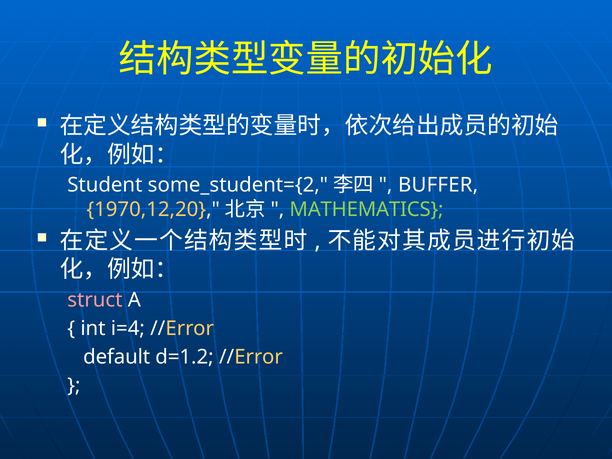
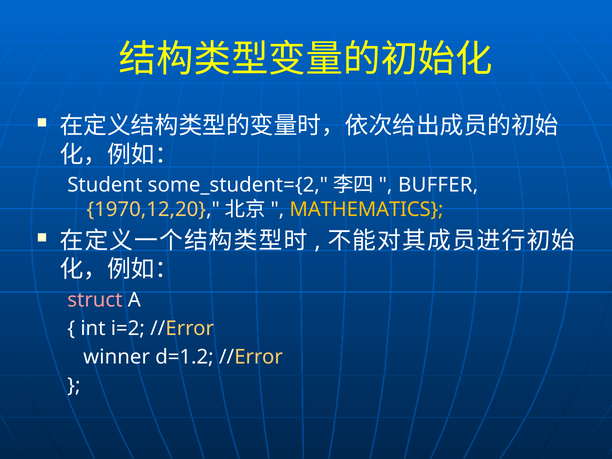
MATHEMATICS colour: light green -> yellow
i=4: i=4 -> i=2
default: default -> winner
